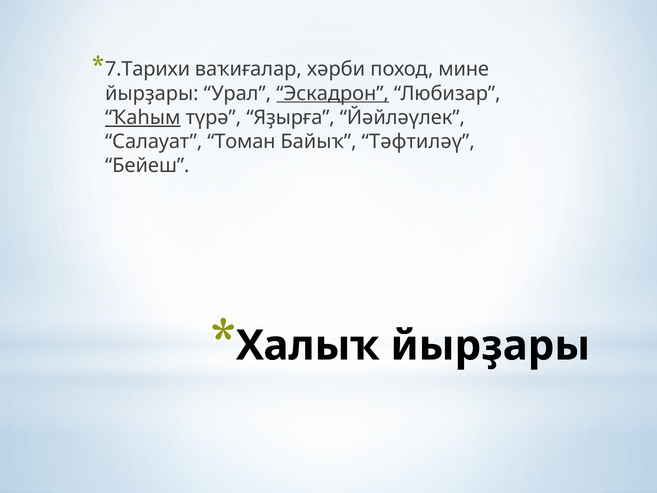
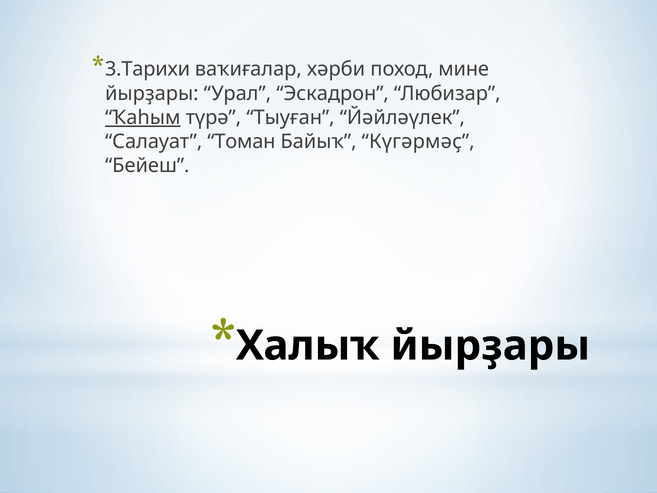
7.Тарихи: 7.Тарихи -> 3.Тарихи
Эскадрон underline: present -> none
Яҙырға: Яҙырға -> Тыуған
Тәфтиләү: Тәфтиләү -> Күгәрмәҫ
